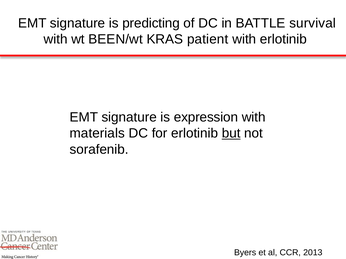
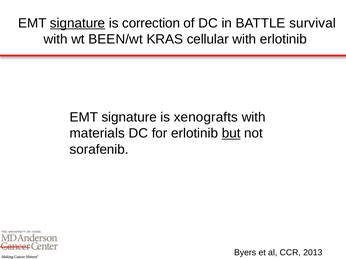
signature at (78, 23) underline: none -> present
predicting: predicting -> correction
patient: patient -> cellular
expression: expression -> xenografts
